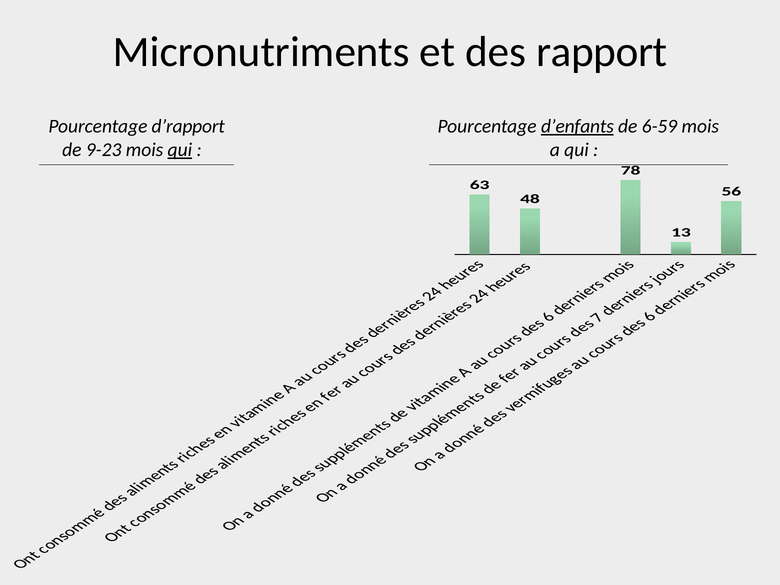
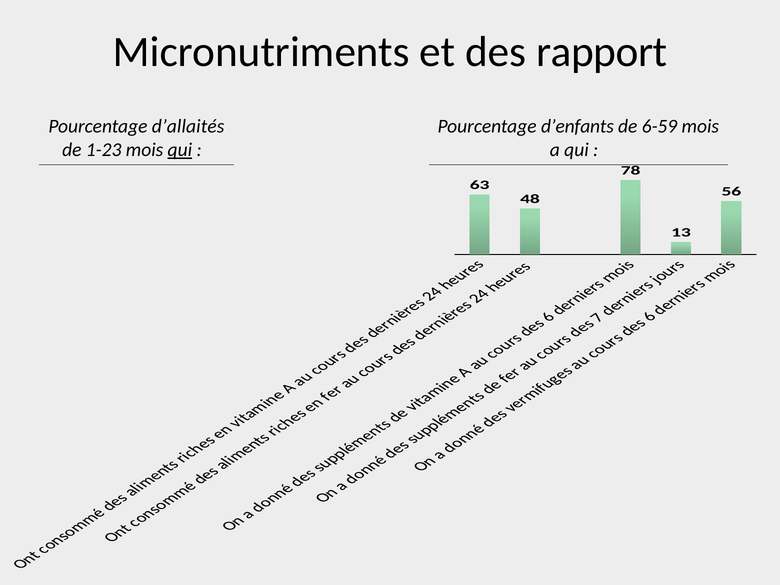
d’rapport: d’rapport -> d’allaités
d’enfants underline: present -> none
9-23: 9-23 -> 1-23
